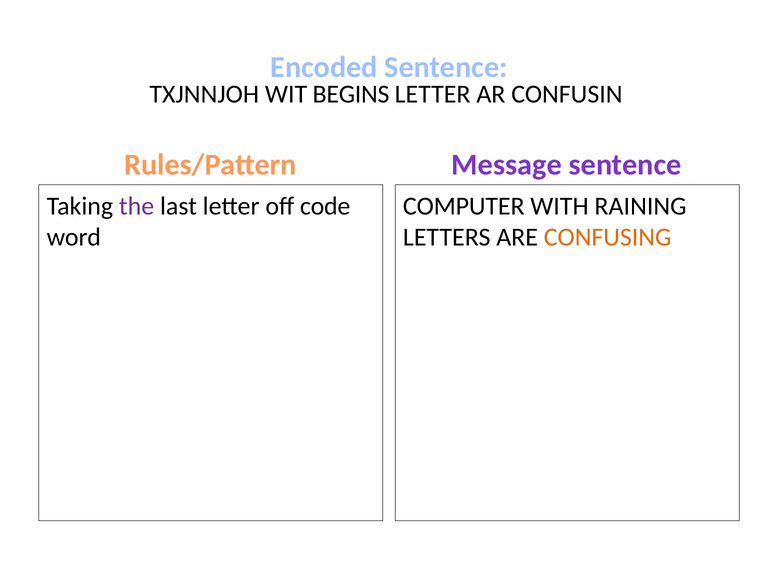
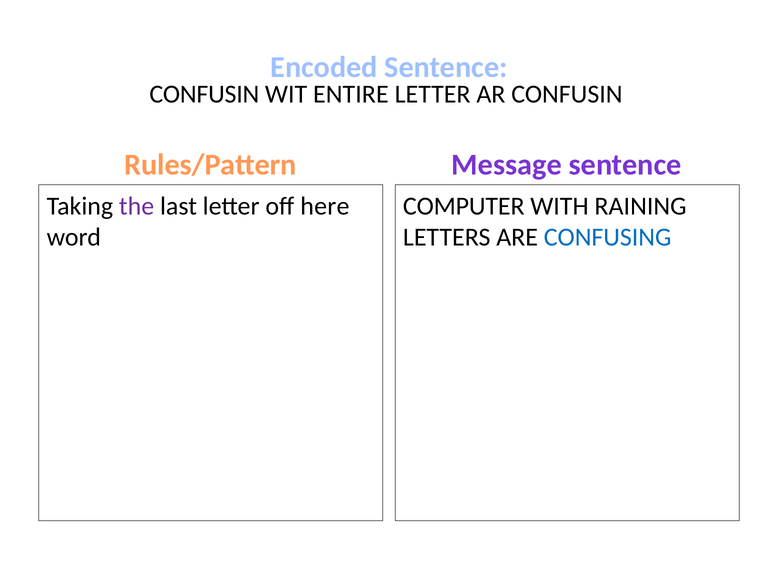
TXJNNJOH at (204, 94): TXJNNJOH -> CONFUSIN
BEGINS: BEGINS -> ENTIRE
code: code -> here
CONFUSING colour: orange -> blue
